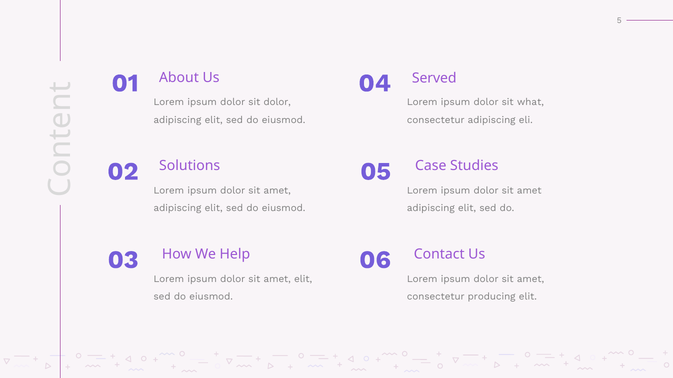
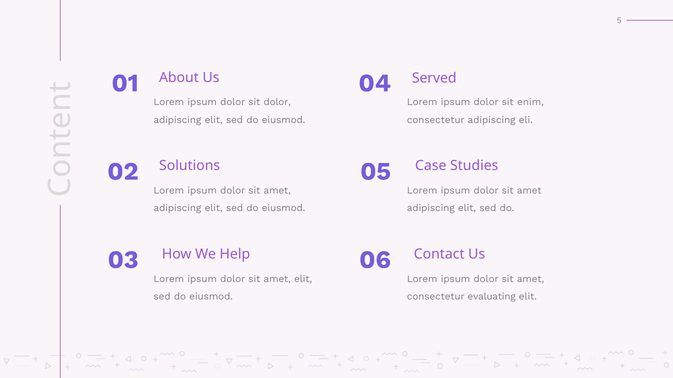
what: what -> enim
producing: producing -> evaluating
